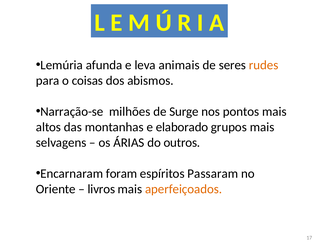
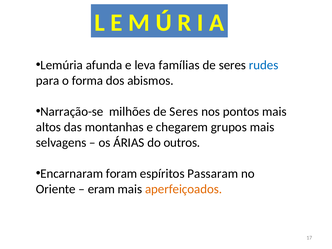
animais: animais -> famílias
rudes colour: orange -> blue
coisas: coisas -> forma
milhões de Surge: Surge -> Seres
elaborado: elaborado -> chegarem
livros: livros -> eram
